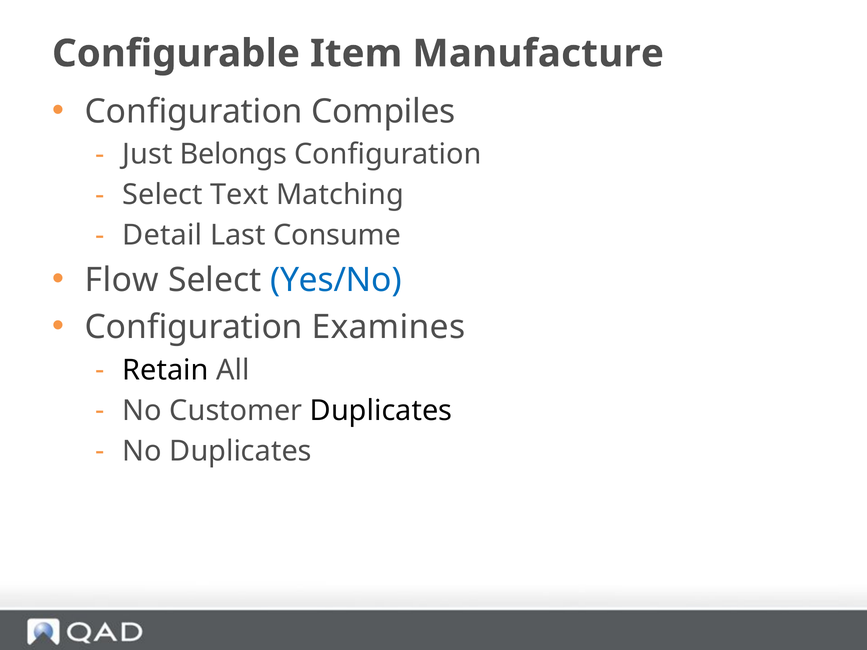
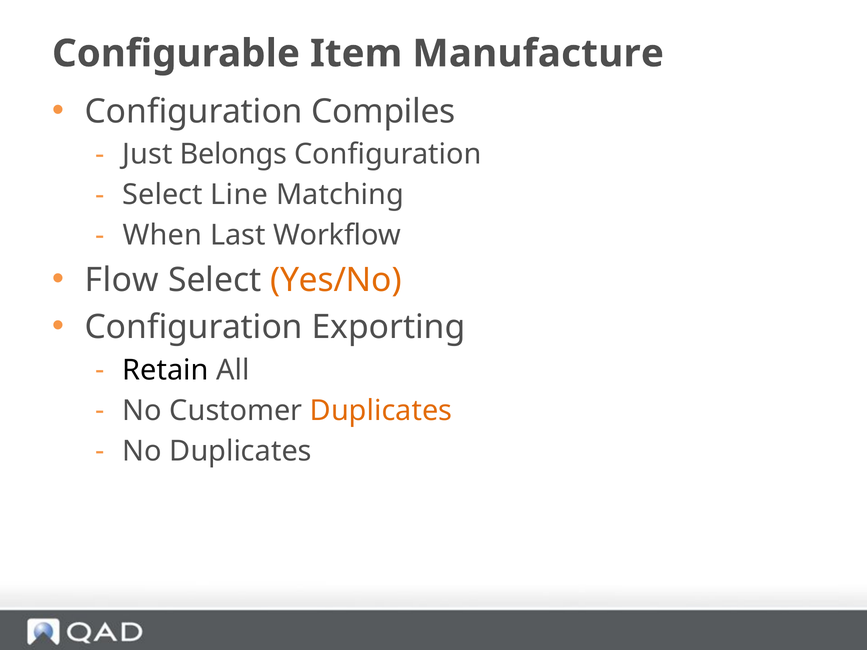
Text: Text -> Line
Detail: Detail -> When
Consume: Consume -> Workflow
Yes/No colour: blue -> orange
Examines: Examines -> Exporting
Duplicates at (381, 411) colour: black -> orange
